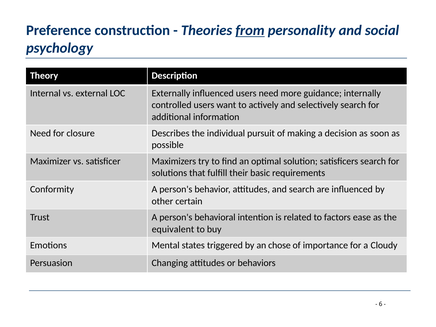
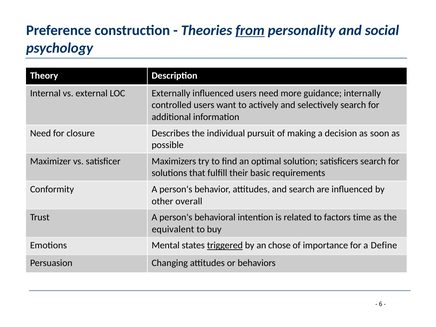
certain: certain -> overall
ease: ease -> time
triggered underline: none -> present
Cloudy: Cloudy -> Define
